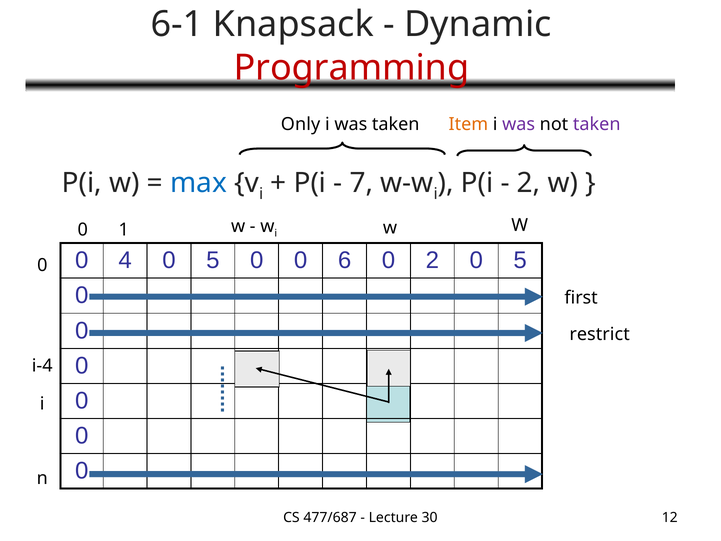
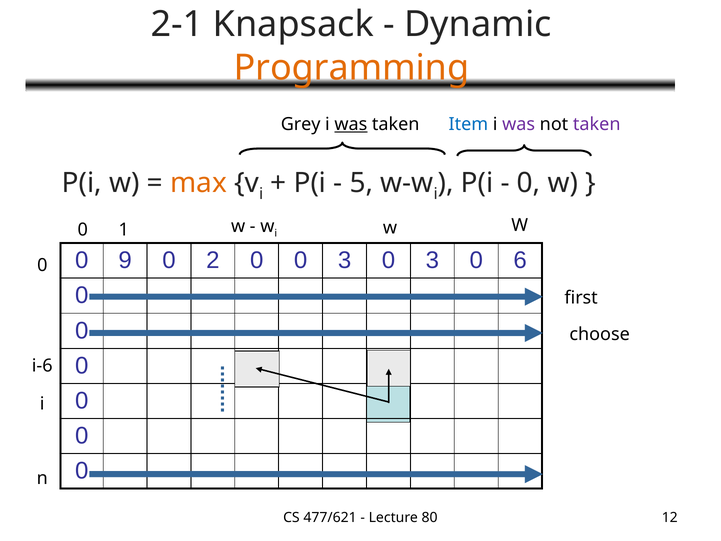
6-1: 6-1 -> 2-1
Programming colour: red -> orange
Only: Only -> Grey
was at (351, 124) underline: none -> present
Item colour: orange -> blue
max colour: blue -> orange
7: 7 -> 5
2 at (529, 183): 2 -> 0
4: 4 -> 9
5 at (213, 260): 5 -> 2
0 0 6: 6 -> 3
2 at (432, 260): 2 -> 3
5 at (520, 260): 5 -> 6
restrict: restrict -> choose
i-4: i-4 -> i-6
477/687: 477/687 -> 477/621
30: 30 -> 80
